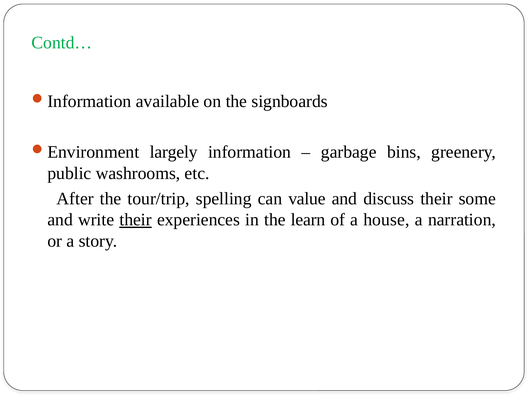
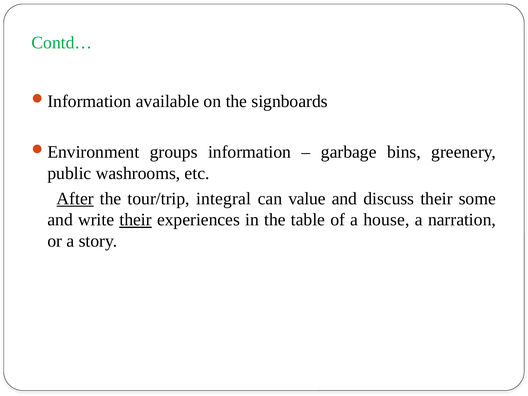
largely: largely -> groups
After underline: none -> present
spelling: spelling -> integral
learn: learn -> table
